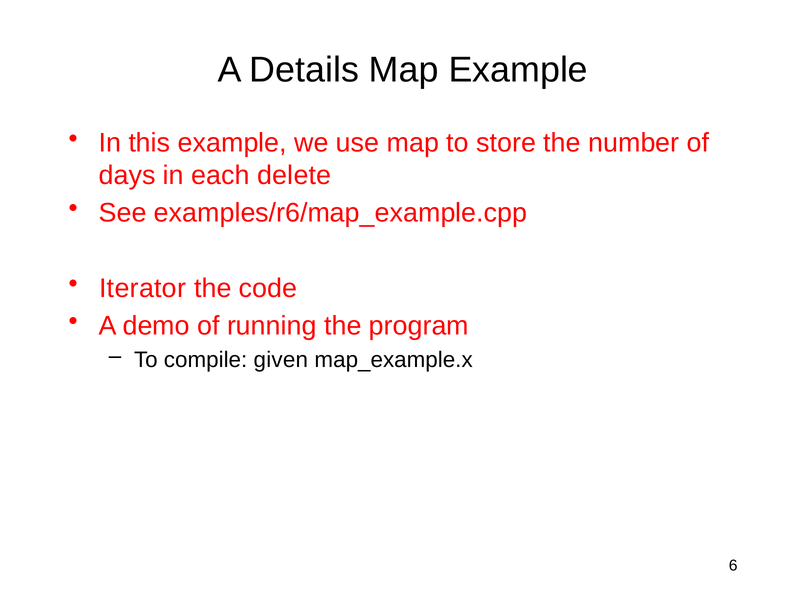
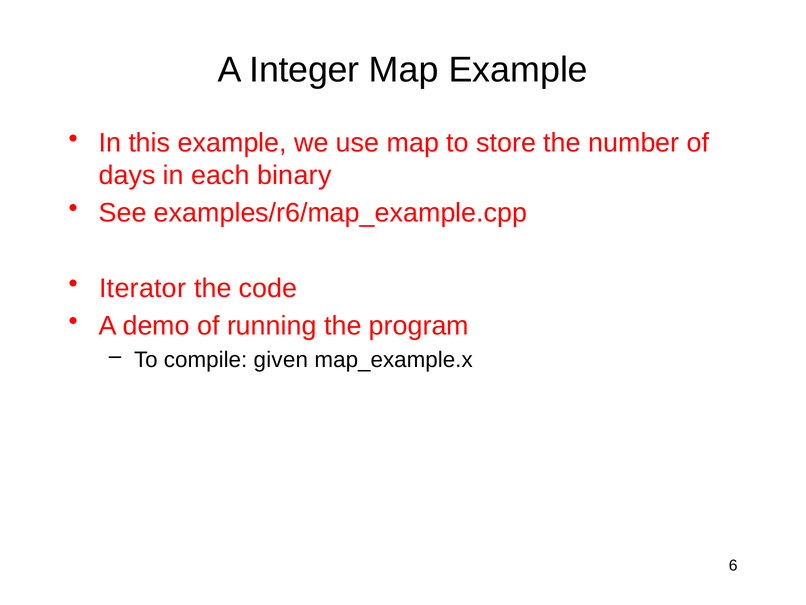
Details: Details -> Integer
delete: delete -> binary
